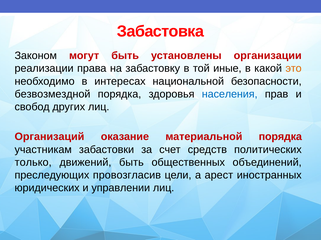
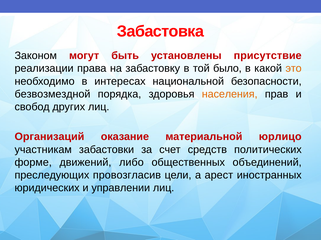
организации: организации -> присутствие
иные: иные -> было
населения colour: blue -> orange
материальной порядка: порядка -> юрлицо
только: только -> форме
движений быть: быть -> либо
